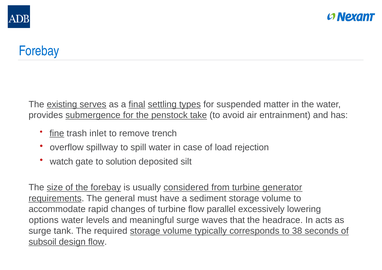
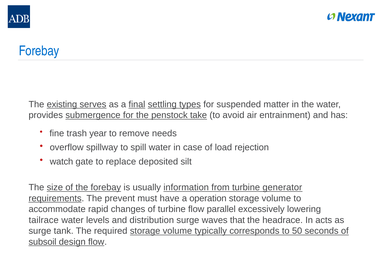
fine underline: present -> none
inlet: inlet -> year
trench: trench -> needs
solution: solution -> replace
considered: considered -> information
general: general -> prevent
sediment: sediment -> operation
options: options -> tailrace
meaningful: meaningful -> distribution
38: 38 -> 50
